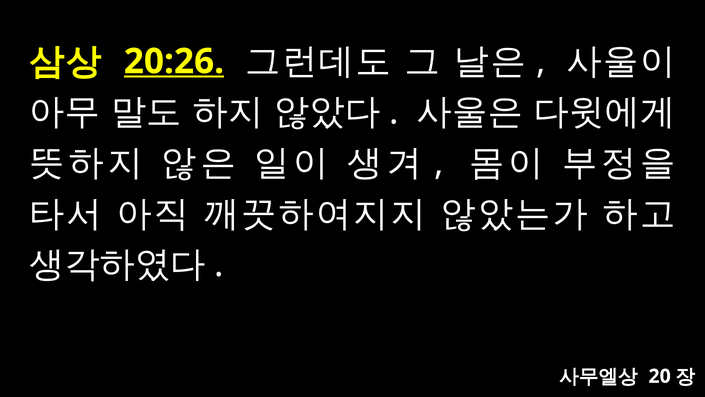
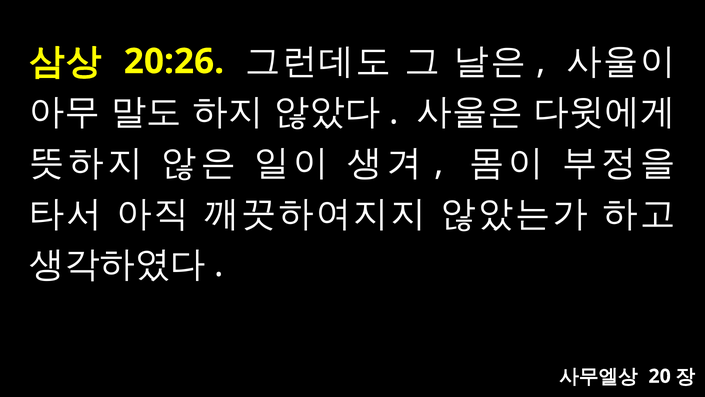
20:26 underline: present -> none
